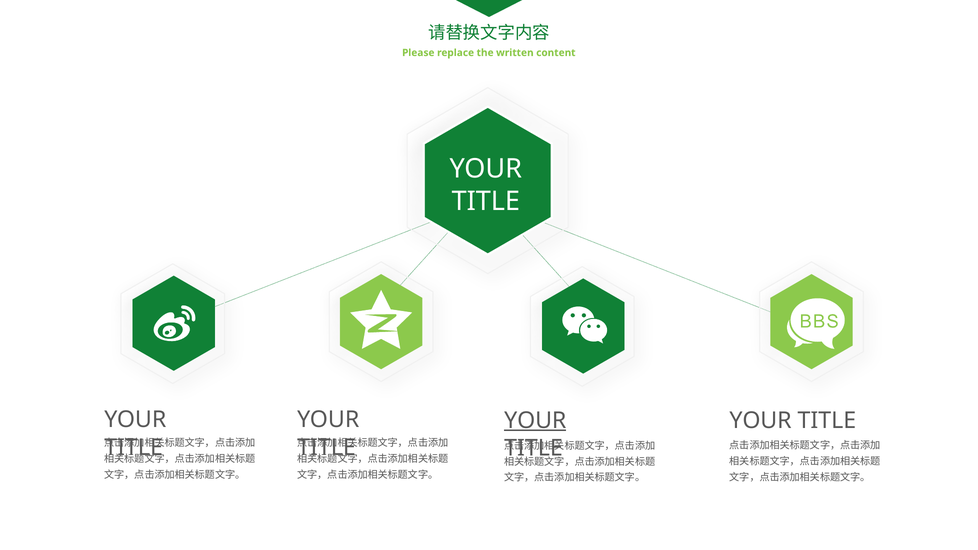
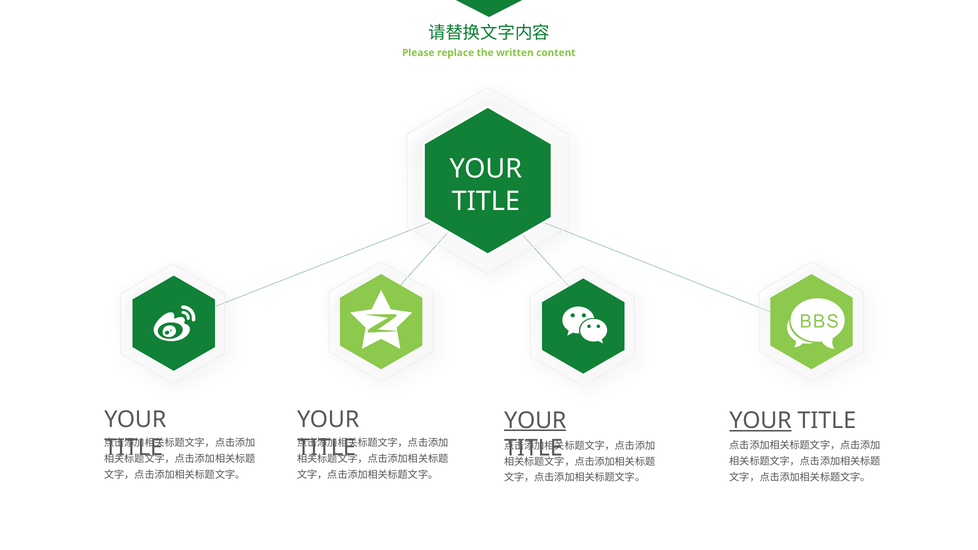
YOUR at (760, 421) underline: none -> present
